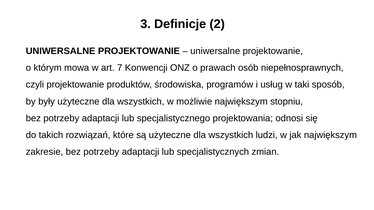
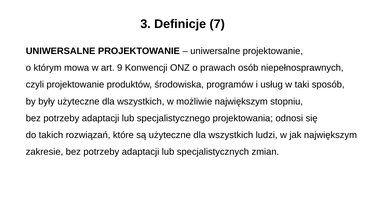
2: 2 -> 7
7: 7 -> 9
